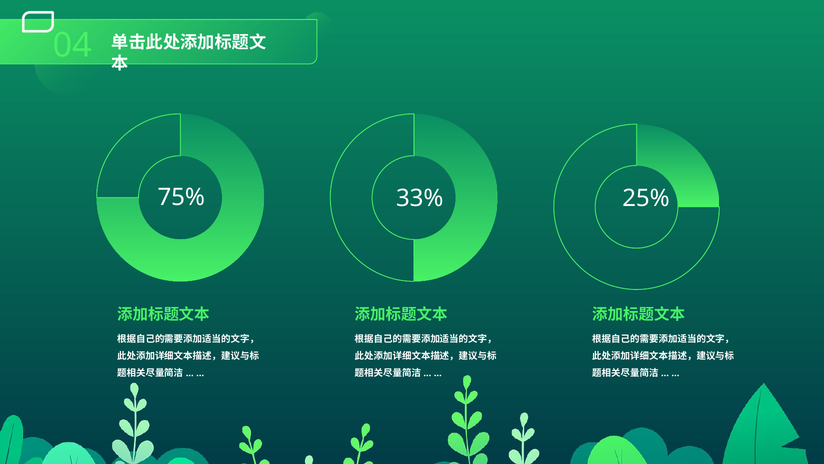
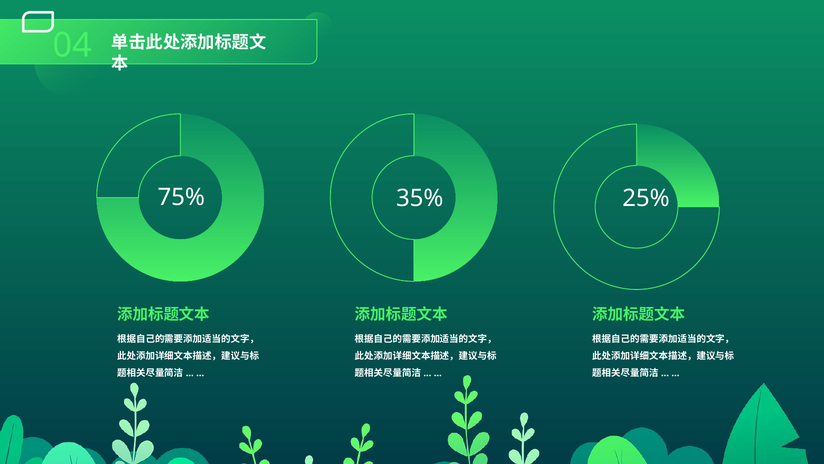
33%: 33% -> 35%
